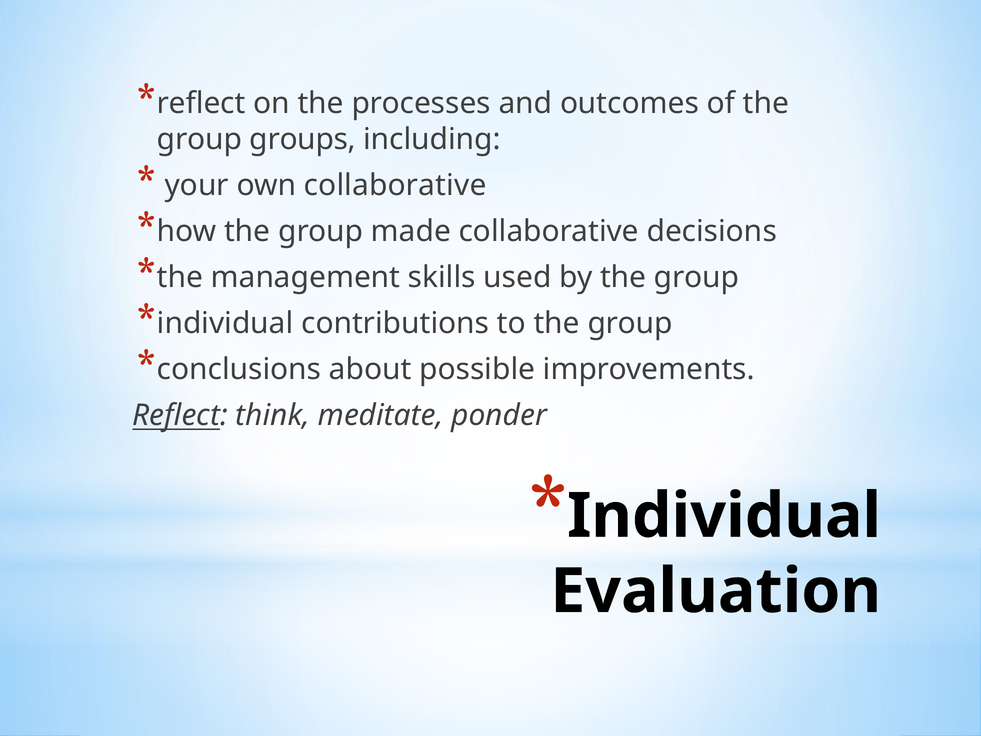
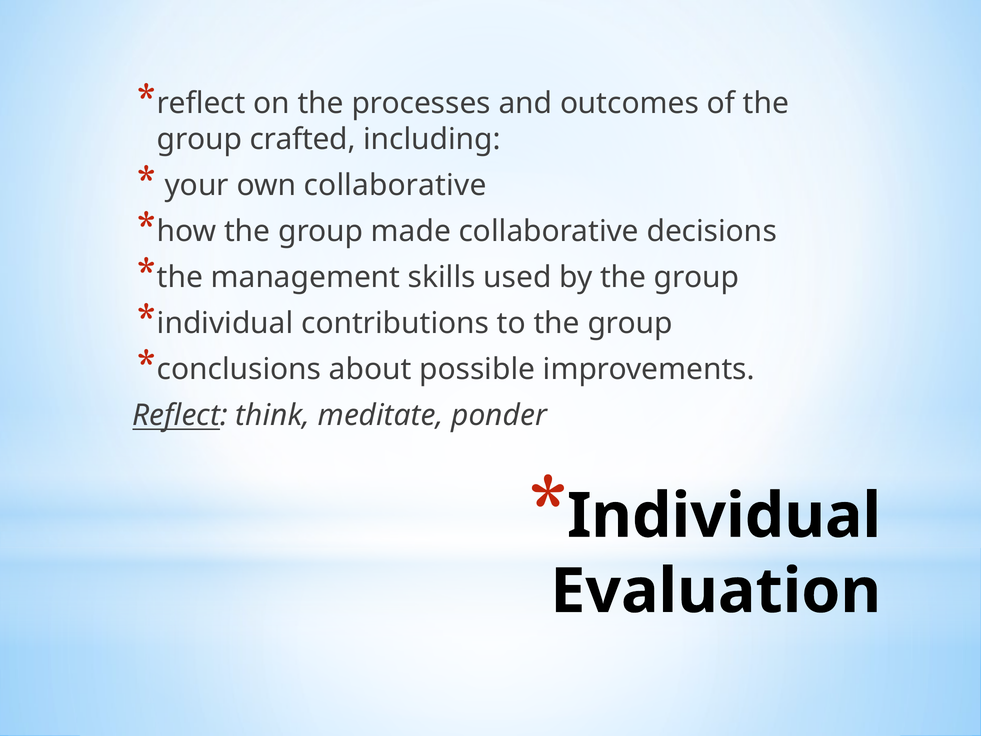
groups: groups -> crafted
